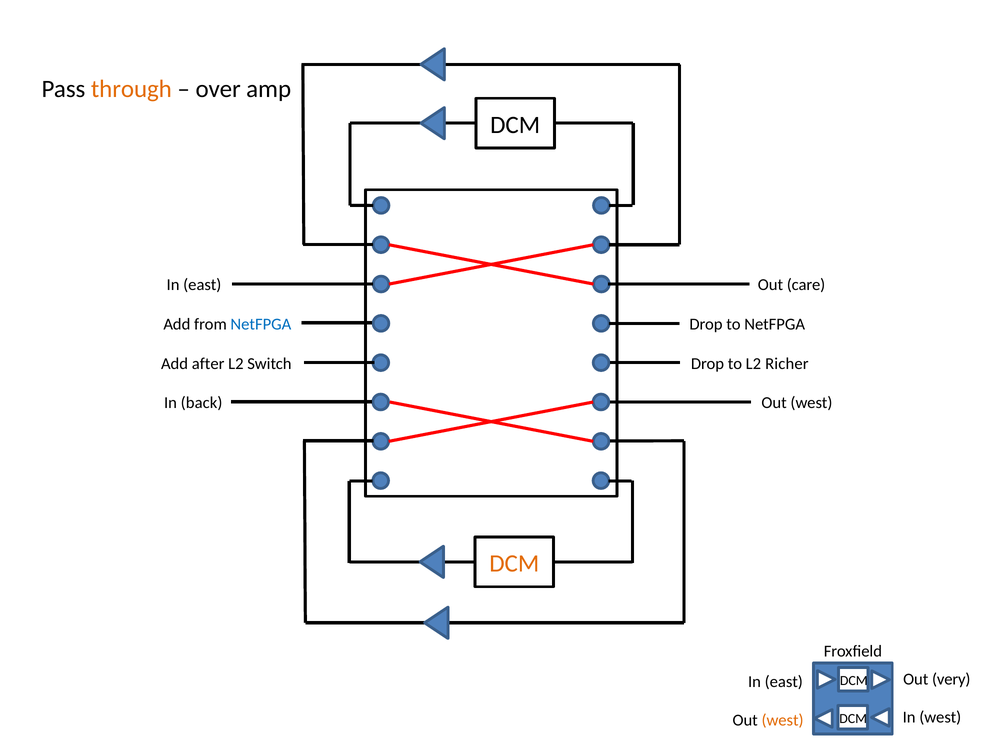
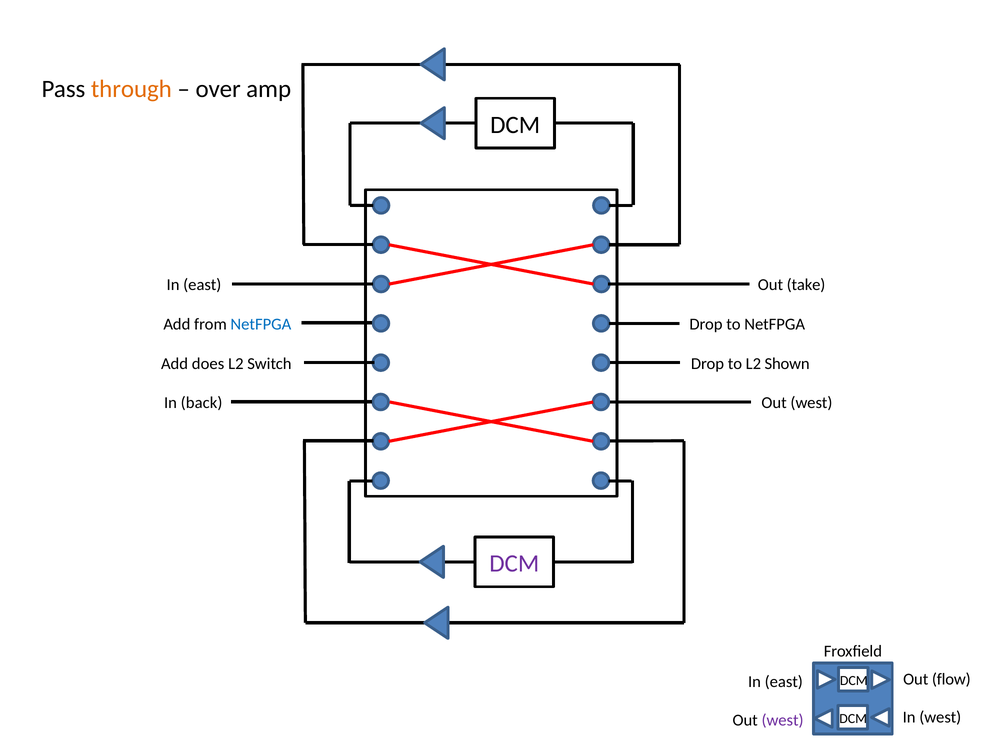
care: care -> take
after: after -> does
Richer: Richer -> Shown
DCM at (514, 564) colour: orange -> purple
very: very -> flow
west at (783, 721) colour: orange -> purple
